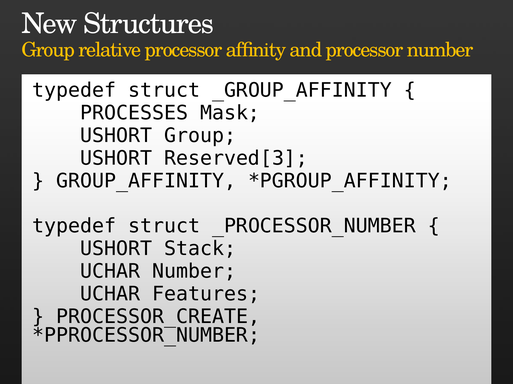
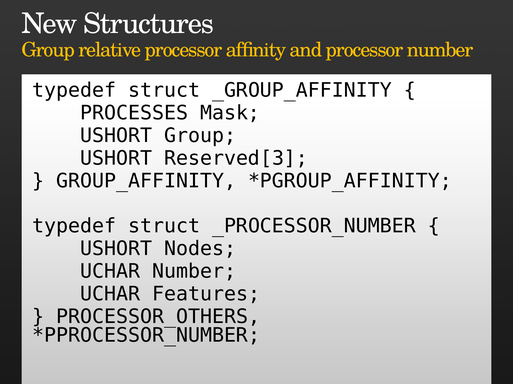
Stack: Stack -> Nodes
PROCESSOR_CREATE: PROCESSOR_CREATE -> PROCESSOR_OTHERS
